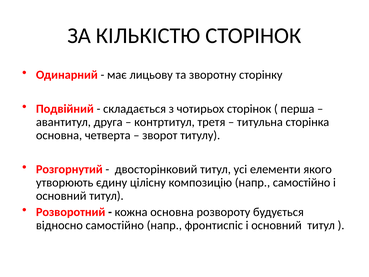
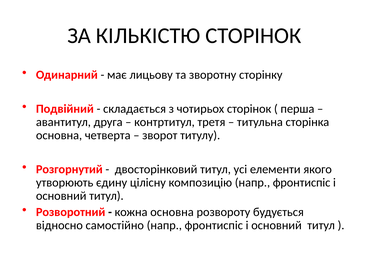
композицію напр самостійно: самостійно -> фронтиспіс
